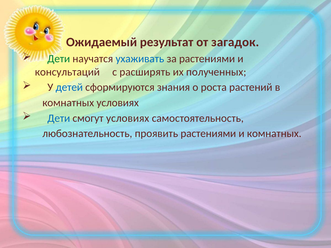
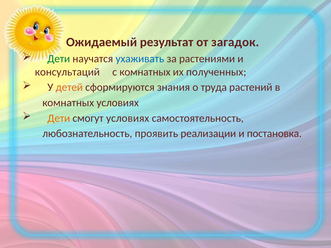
с расширять: расширять -> комнатных
детей colour: blue -> orange
роста: роста -> труда
Дети at (59, 118) colour: blue -> orange
проявить растениями: растениями -> реализации
и комнатных: комнатных -> постановка
